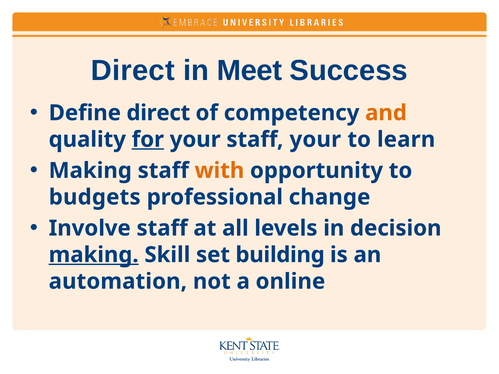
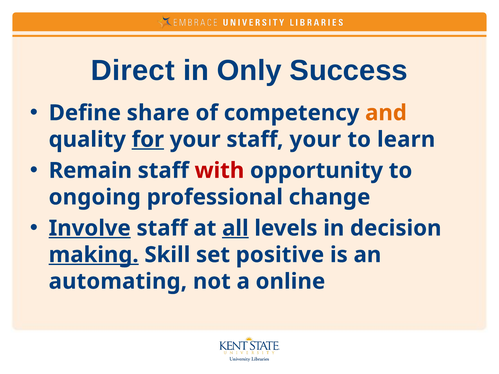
Meet: Meet -> Only
Define direct: direct -> share
Making at (90, 171): Making -> Remain
with colour: orange -> red
budgets: budgets -> ongoing
Involve underline: none -> present
all underline: none -> present
building: building -> positive
automation: automation -> automating
